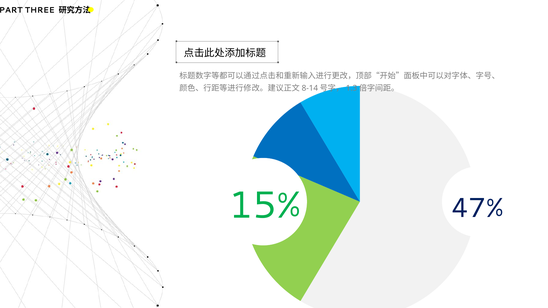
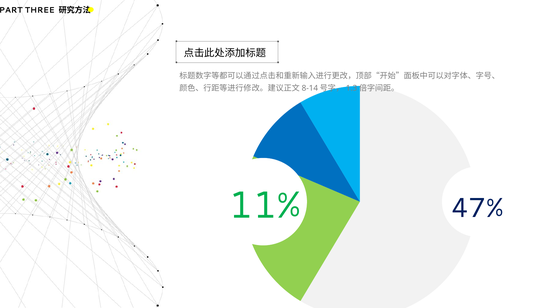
15%: 15% -> 11%
